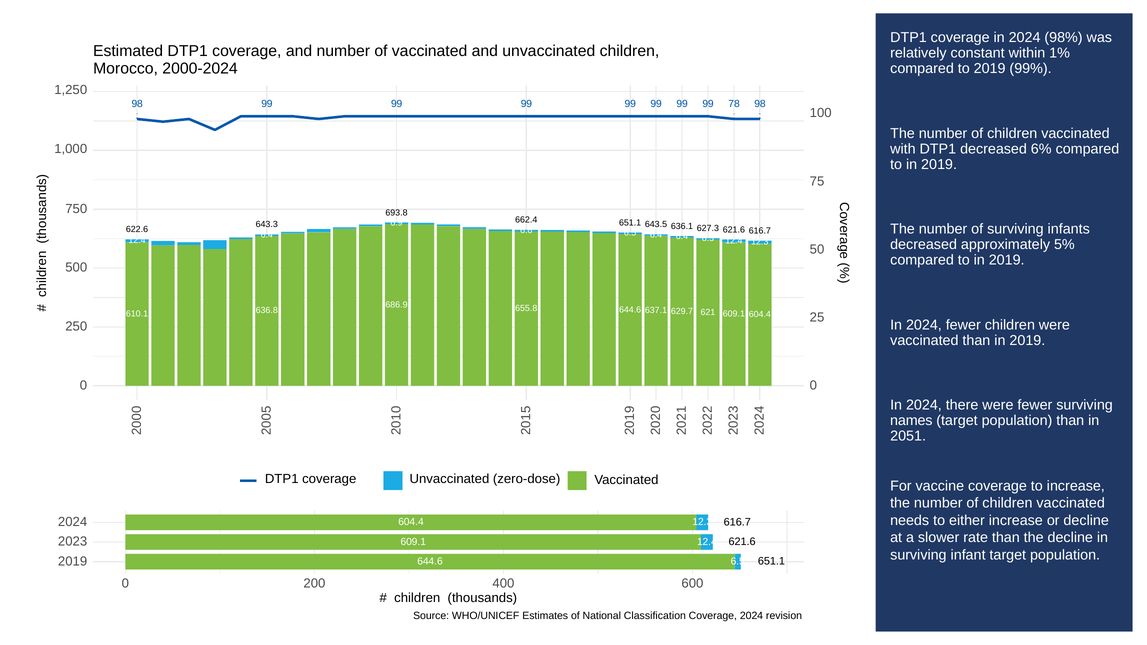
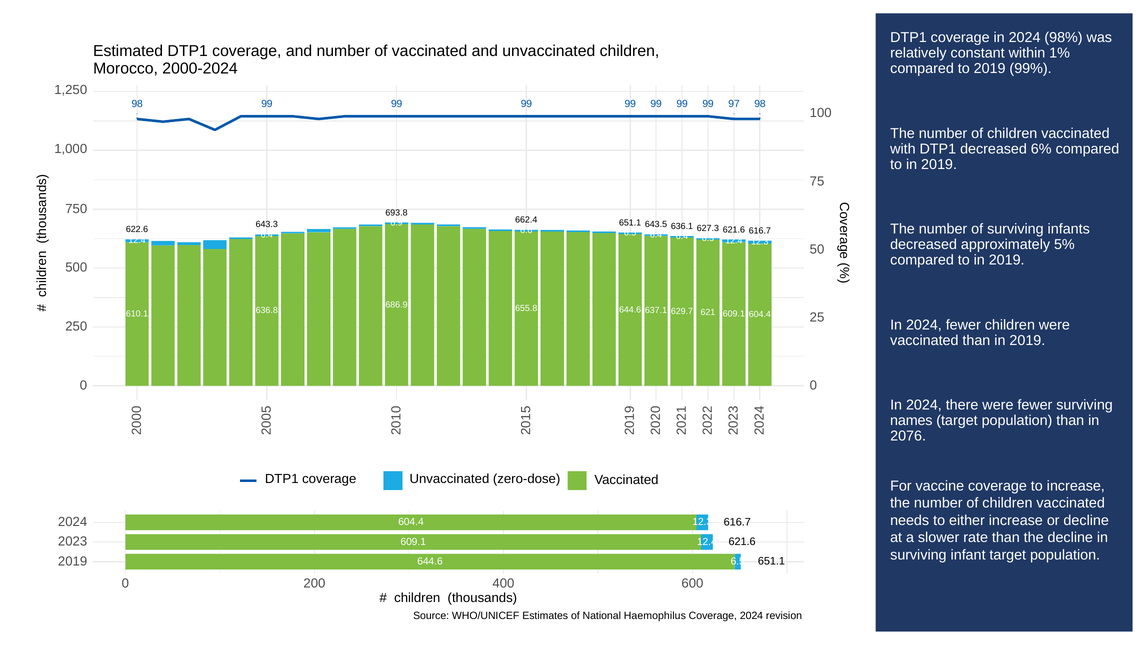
78: 78 -> 97
2051: 2051 -> 2076
Classification: Classification -> Haemophilus
